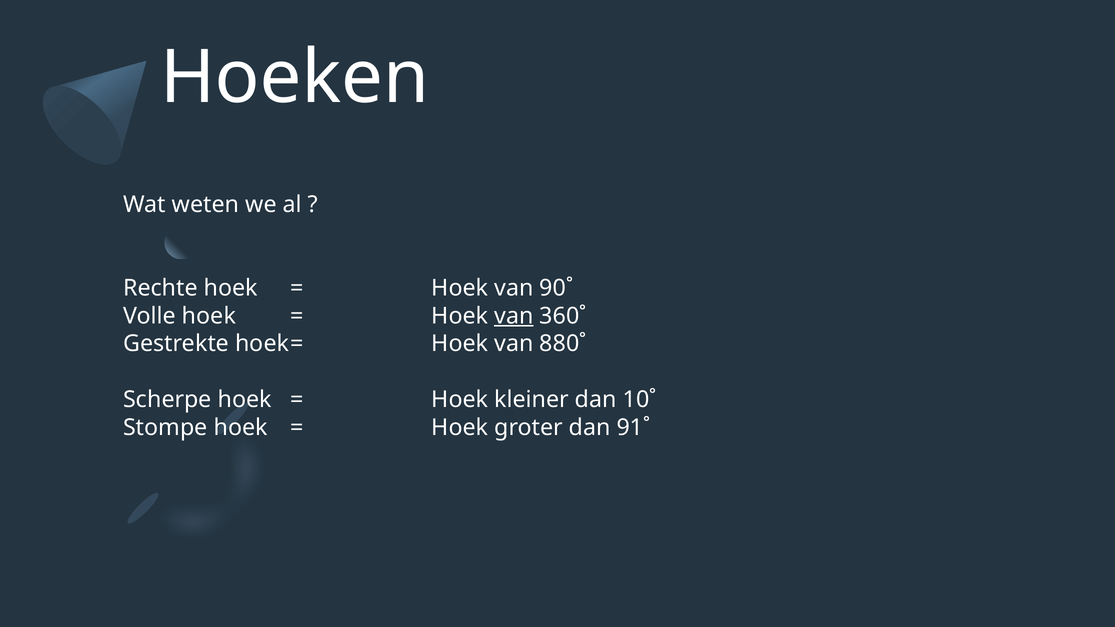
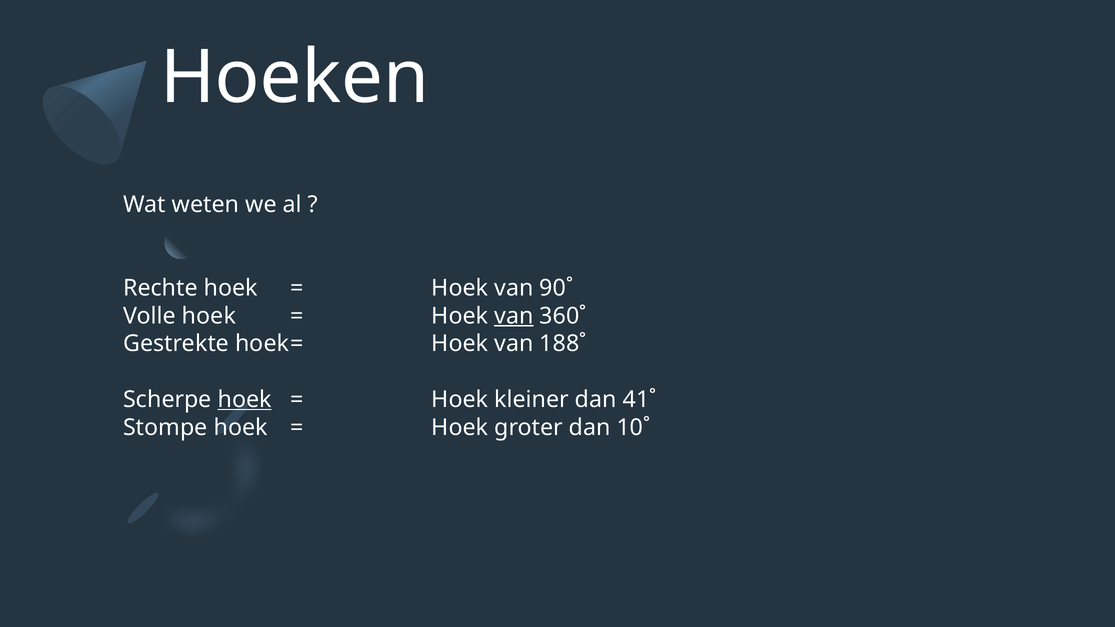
880˚: 880˚ -> 188˚
hoek at (245, 400) underline: none -> present
10˚: 10˚ -> 41˚
91˚: 91˚ -> 10˚
